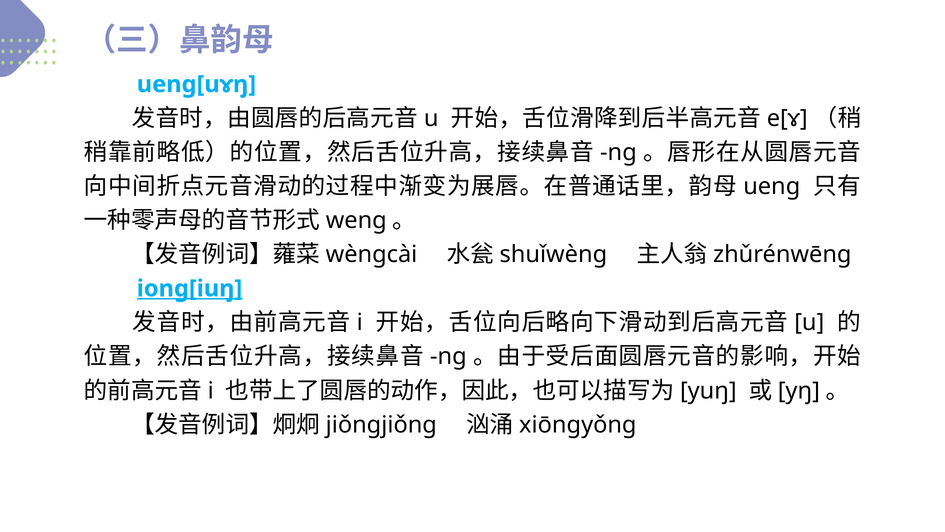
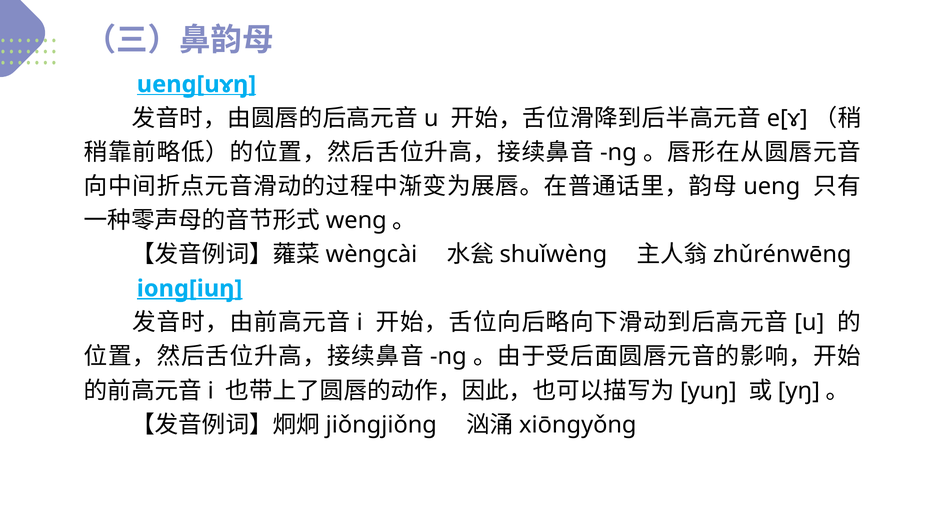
uenɡ[uɤŋ underline: none -> present
